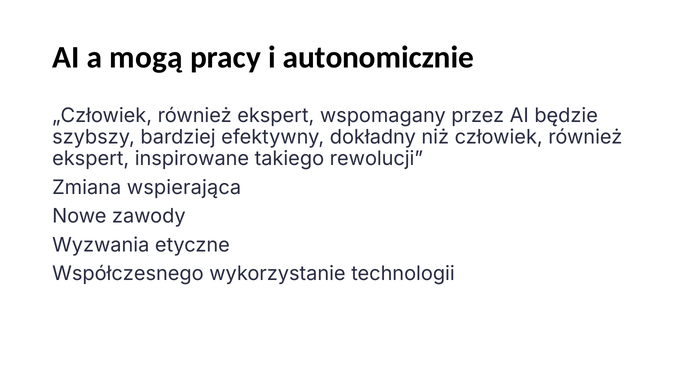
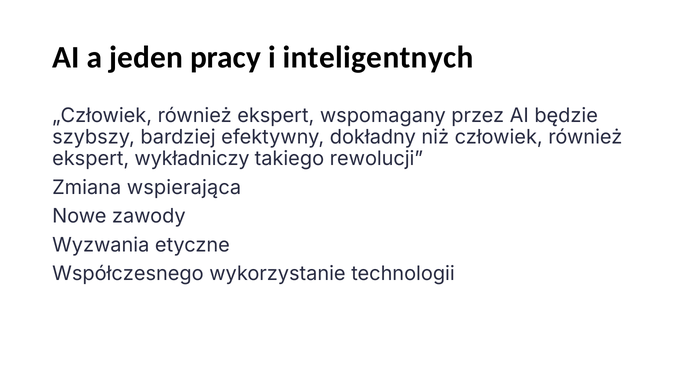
mogą: mogą -> jeden
autonomicznie: autonomicznie -> inteligentnych
inspirowane: inspirowane -> wykładniczy
